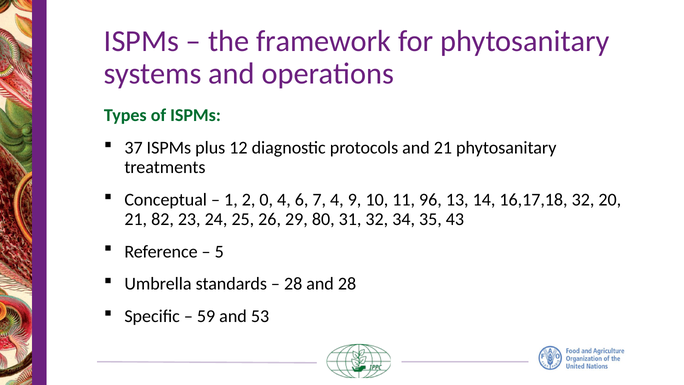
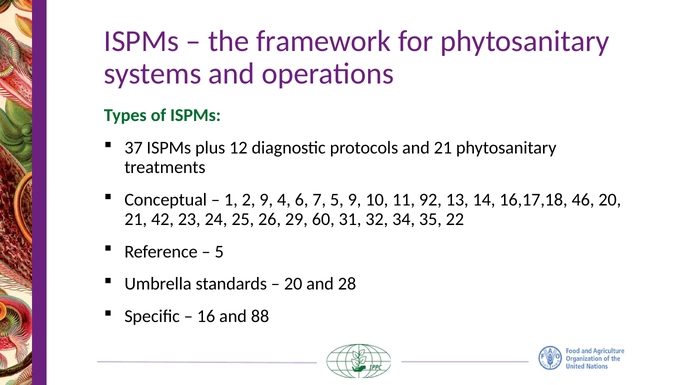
2 0: 0 -> 9
7 4: 4 -> 5
96: 96 -> 92
16,17,18 32: 32 -> 46
82: 82 -> 42
80: 80 -> 60
43: 43 -> 22
28 at (293, 284): 28 -> 20
59: 59 -> 16
53: 53 -> 88
